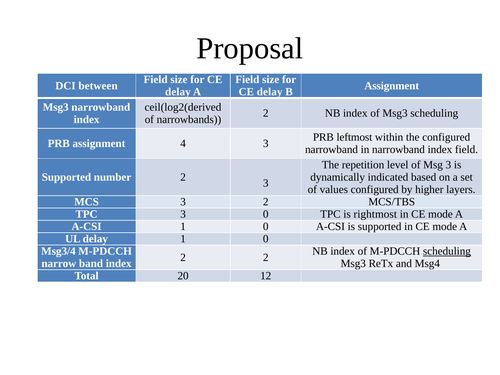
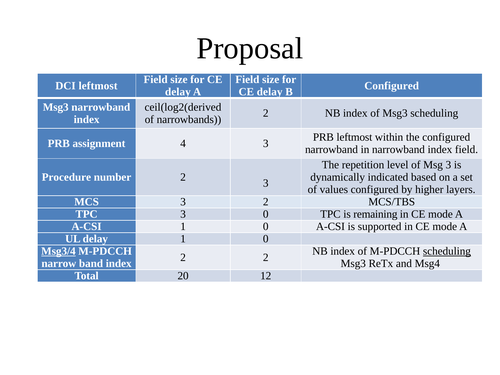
DCI between: between -> leftmost
Assignment at (392, 86): Assignment -> Configured
Supported at (66, 177): Supported -> Procedure
rightmost: rightmost -> remaining
Msg3/4 underline: none -> present
